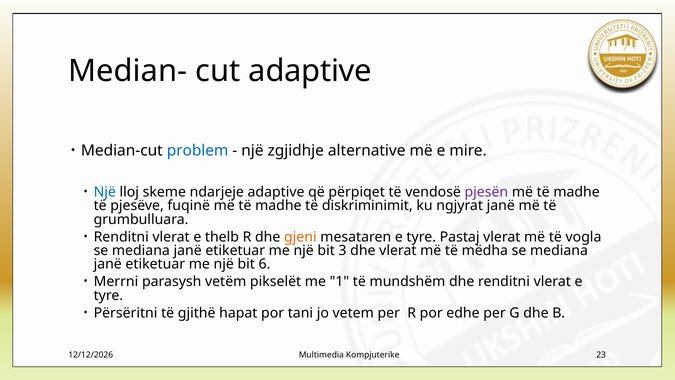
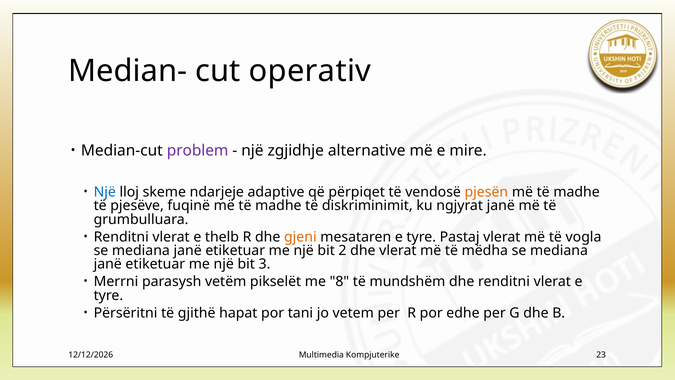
cut adaptive: adaptive -> operativ
problem colour: blue -> purple
pjesën colour: purple -> orange
3: 3 -> 2
6: 6 -> 3
1: 1 -> 8
